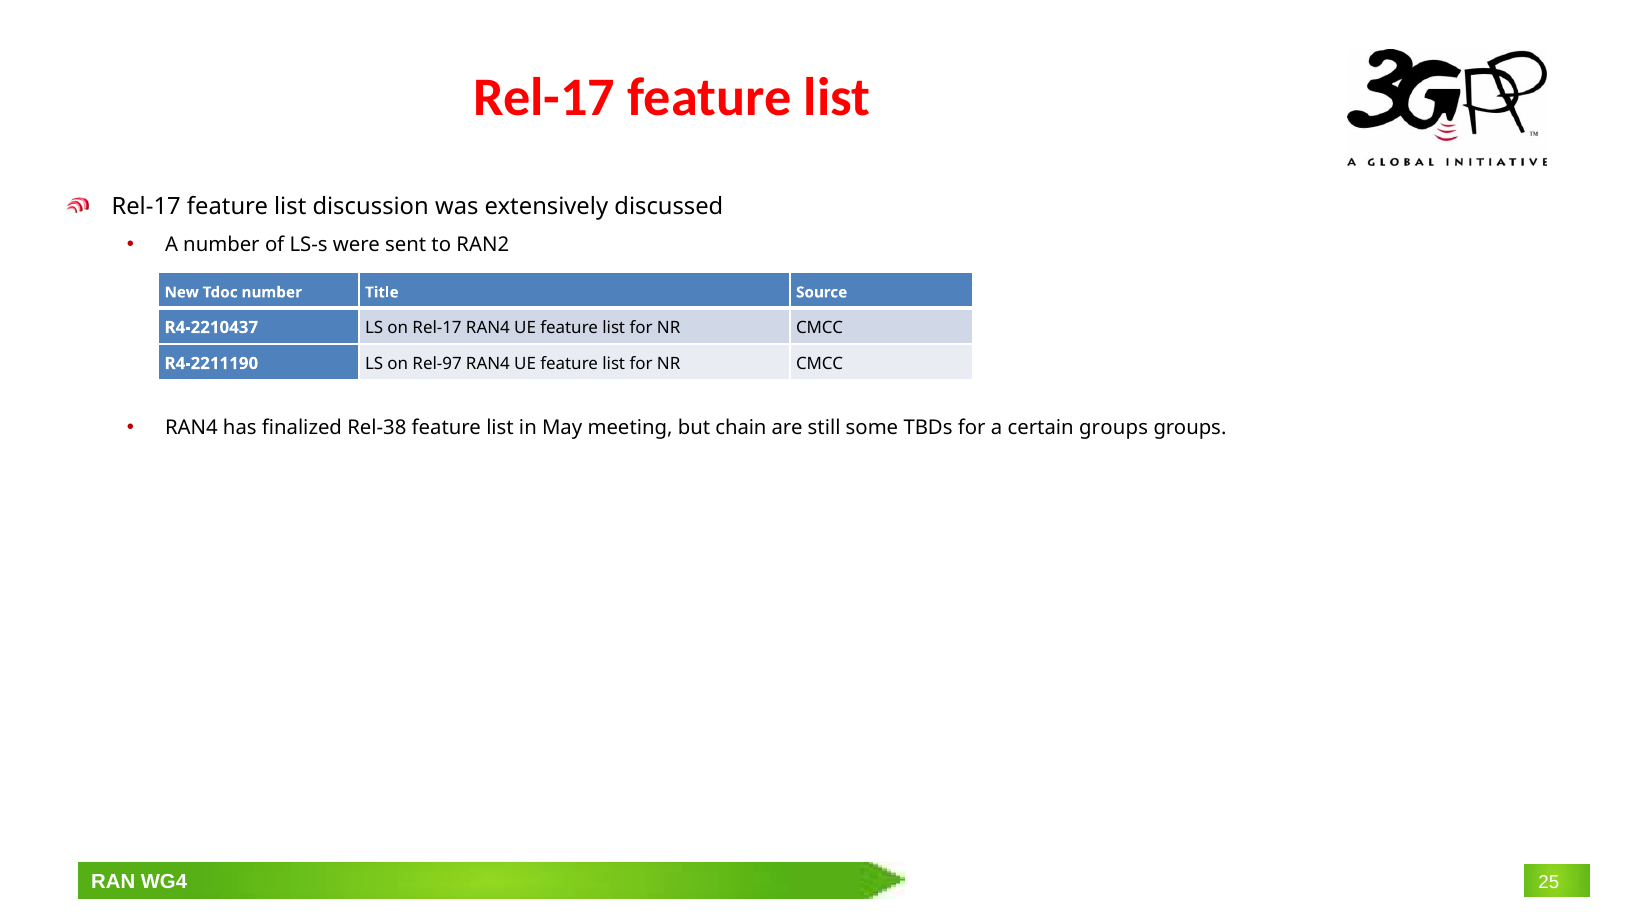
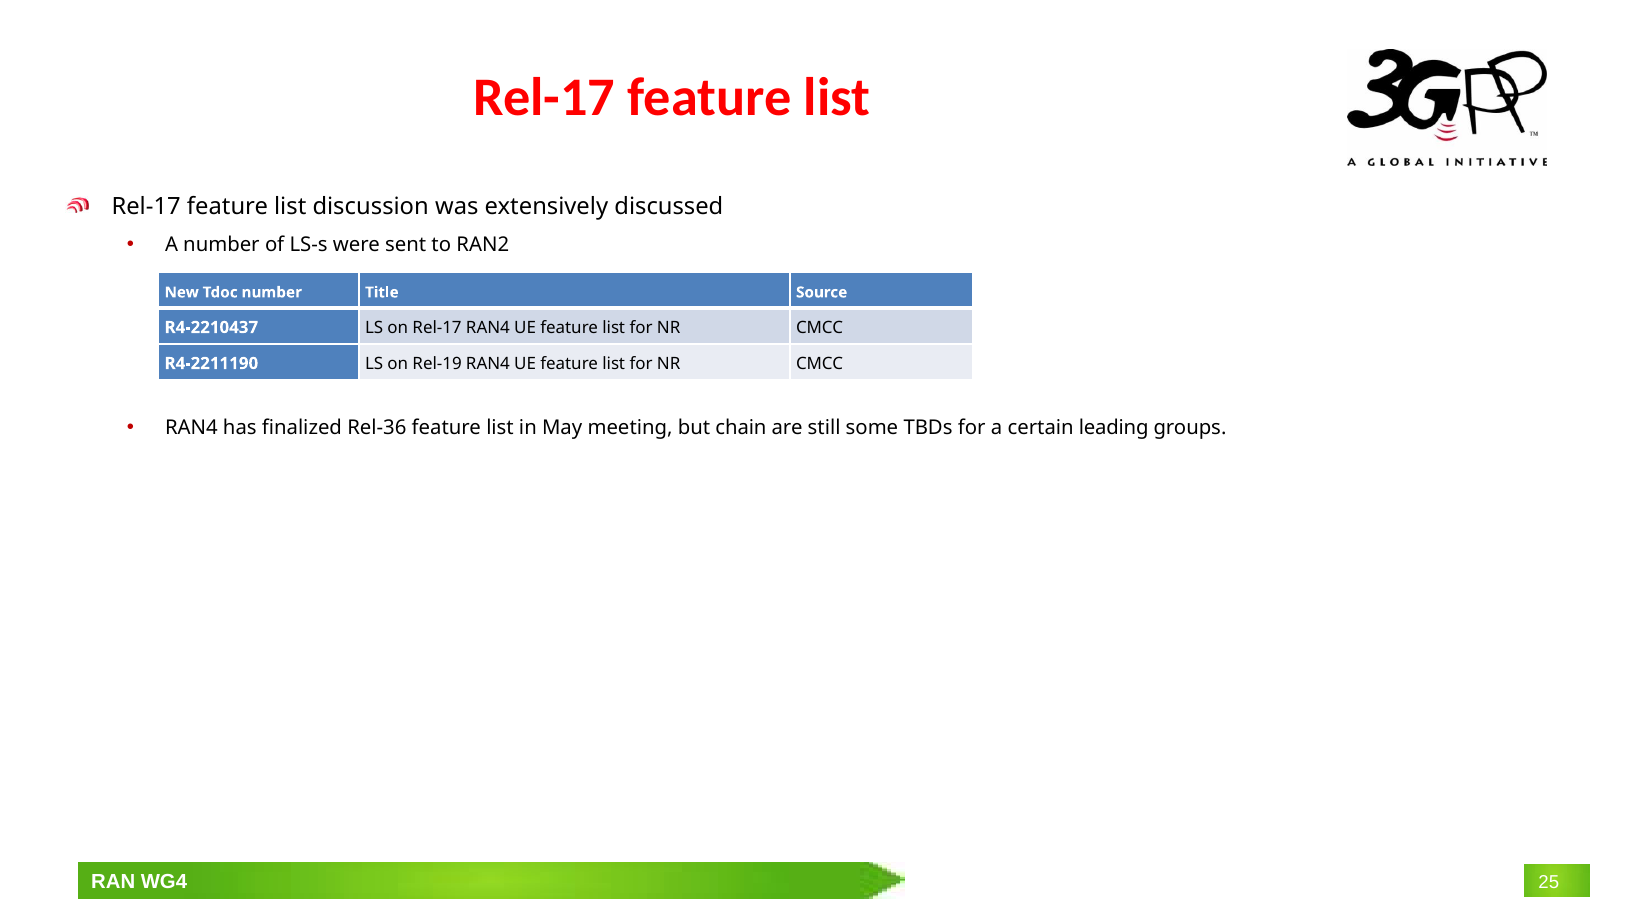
Rel-97: Rel-97 -> Rel-19
Rel-38: Rel-38 -> Rel-36
certain groups: groups -> leading
